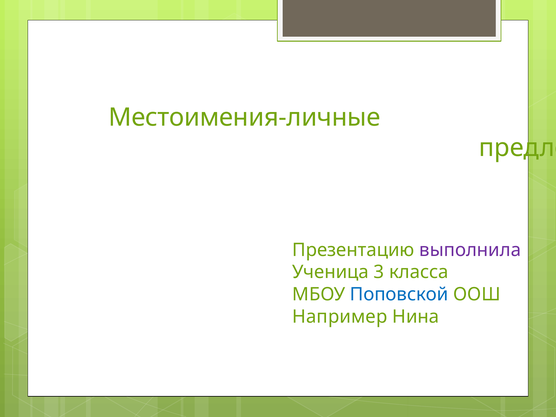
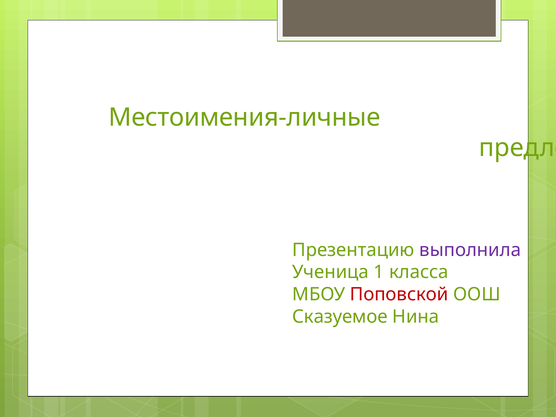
3: 3 -> 1
Поповской colour: blue -> red
Например: Например -> Сказуемое
